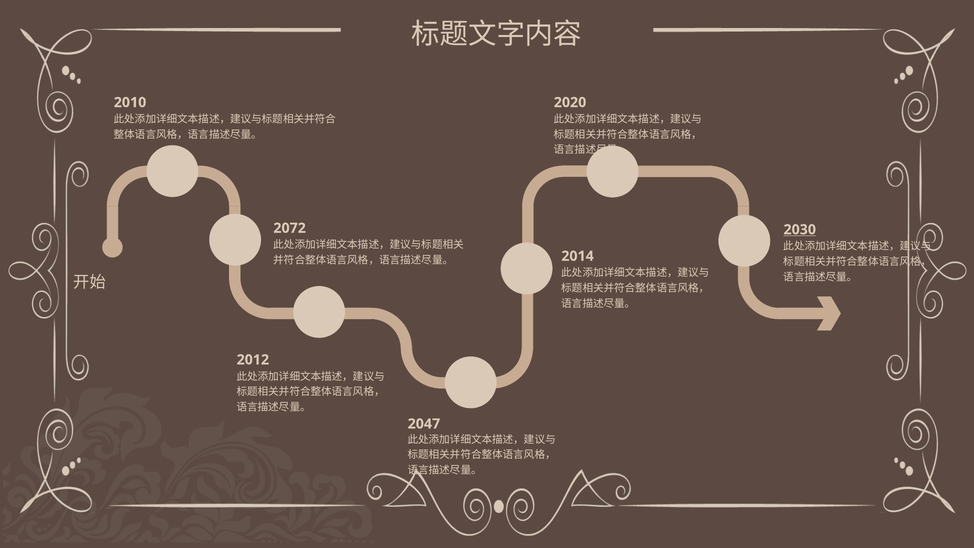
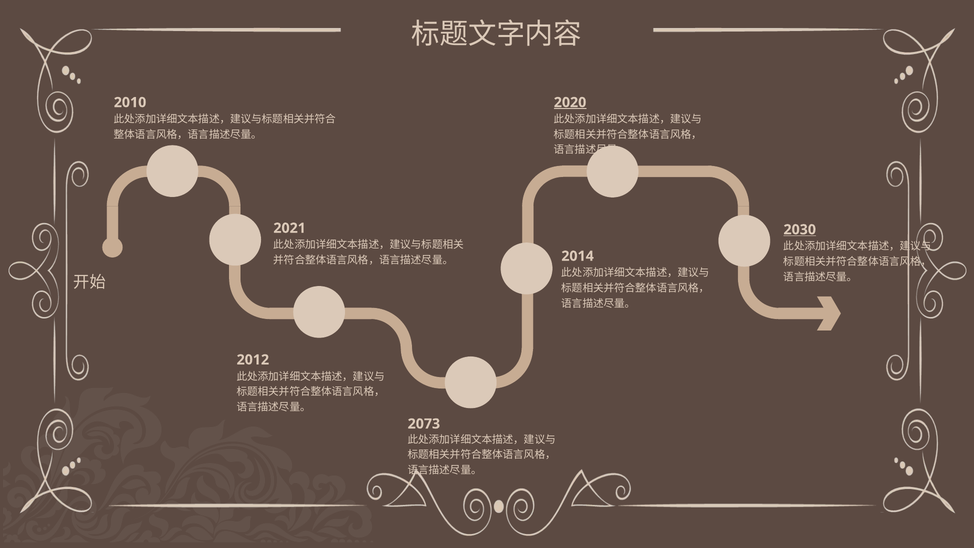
2020 underline: none -> present
2072: 2072 -> 2021
2047: 2047 -> 2073
